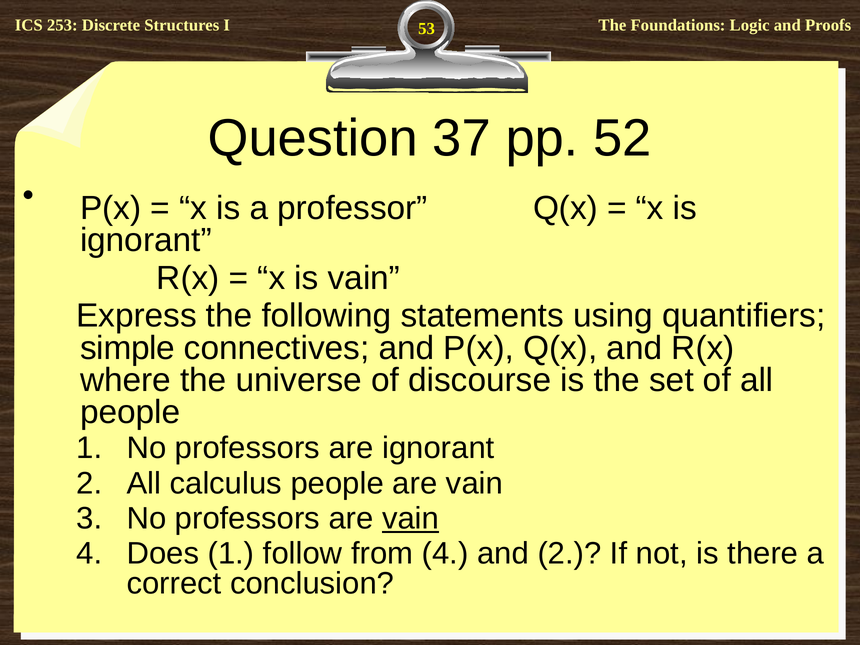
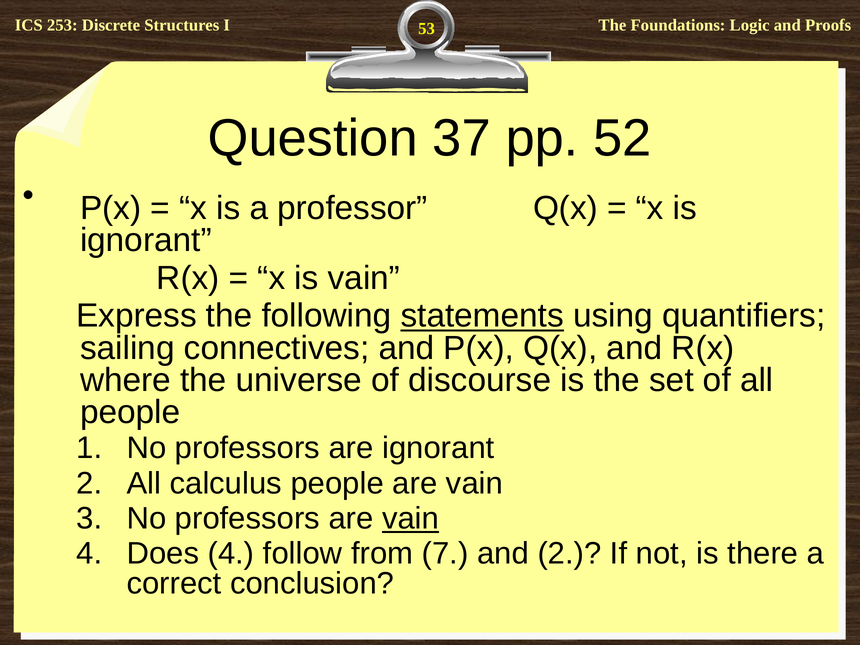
statements underline: none -> present
simple: simple -> sailing
Does 1: 1 -> 4
from 4: 4 -> 7
